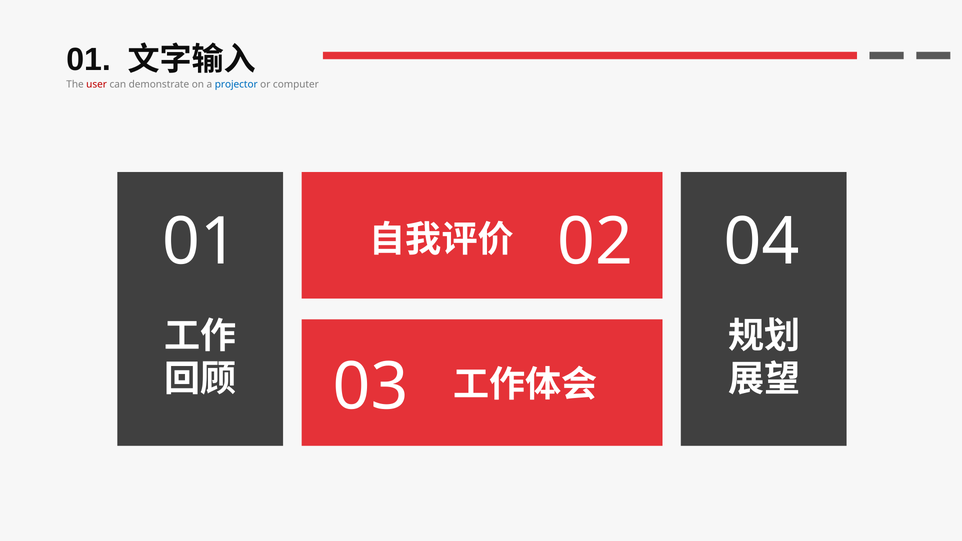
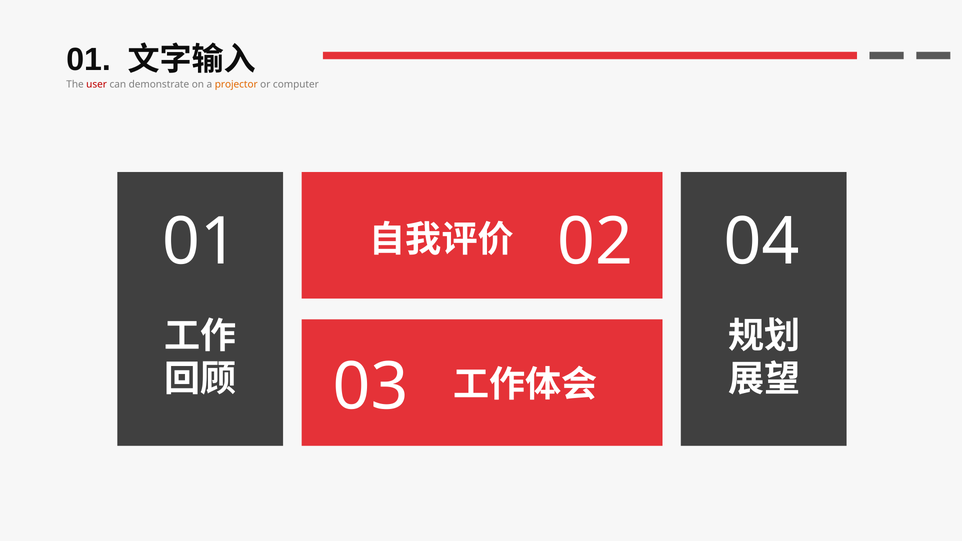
projector colour: blue -> orange
